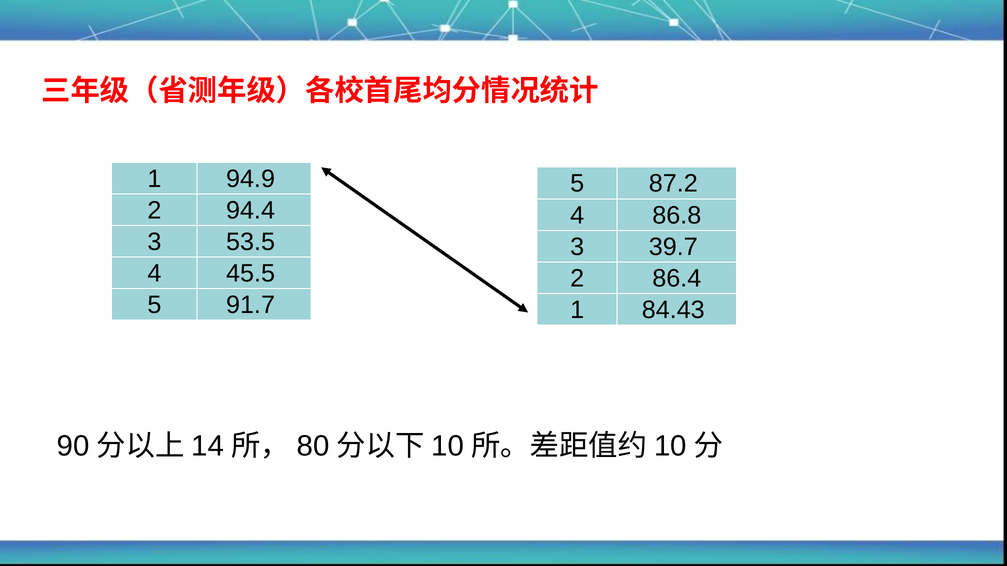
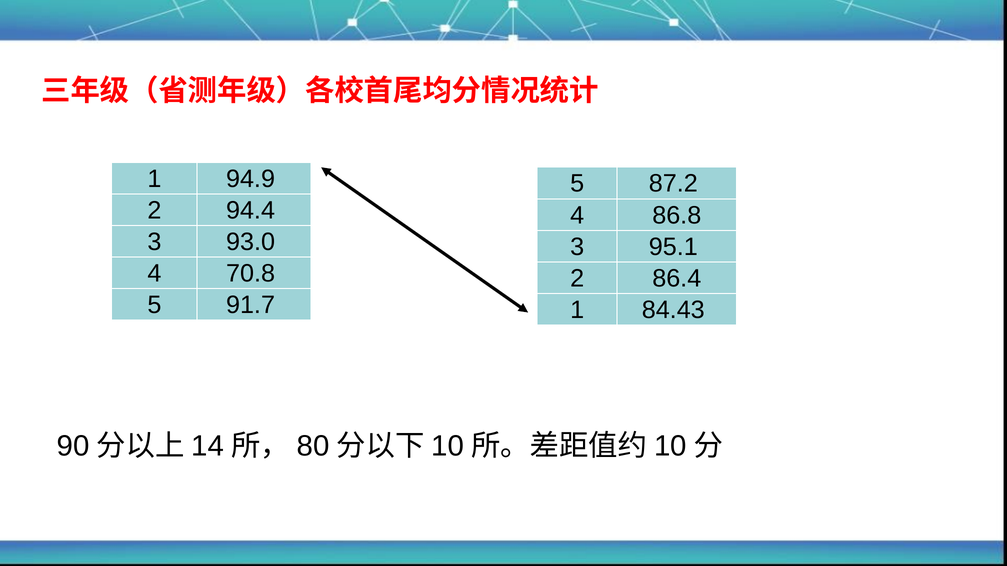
53.5: 53.5 -> 93.0
39.7: 39.7 -> 95.1
45.5: 45.5 -> 70.8
